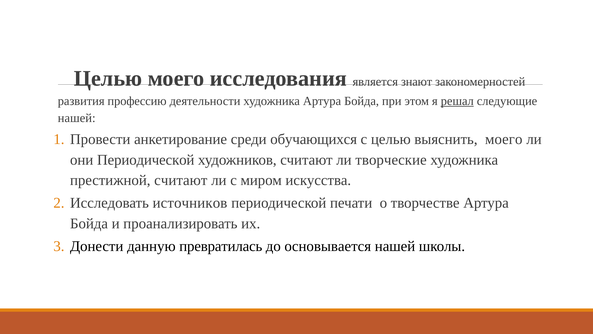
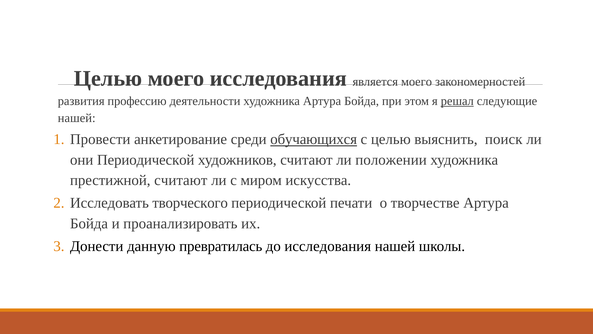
является знают: знают -> моего
обучающихся underline: none -> present
выяснить моего: моего -> поиск
творческие: творческие -> положении
источников: источников -> творческого
до основывается: основывается -> исследования
